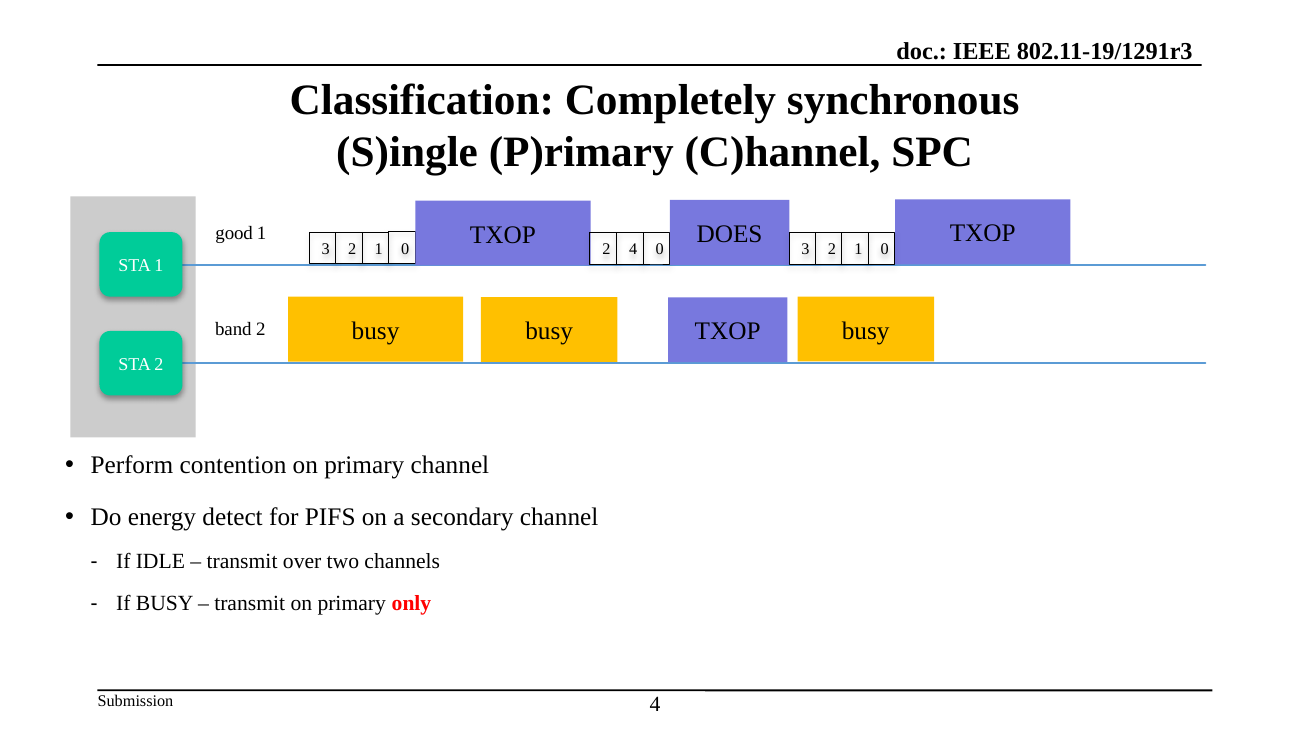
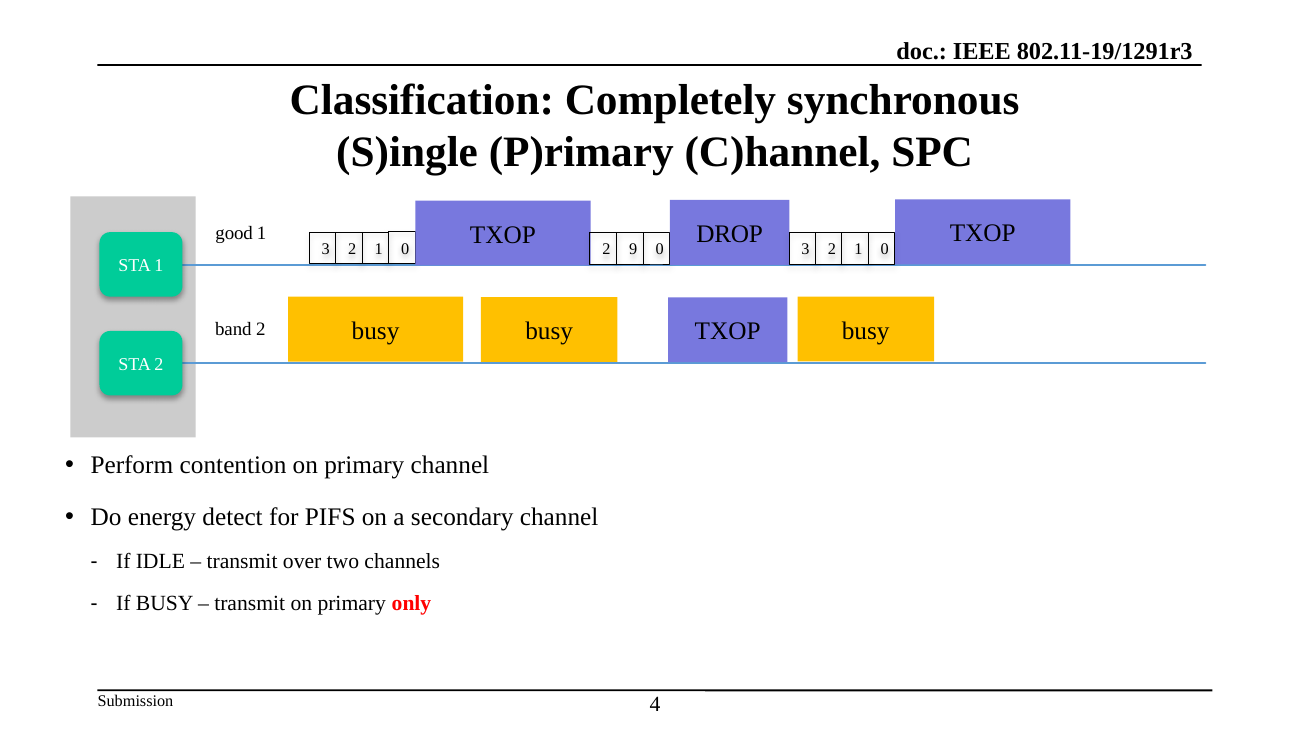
DOES: DOES -> DROP
2 4: 4 -> 9
